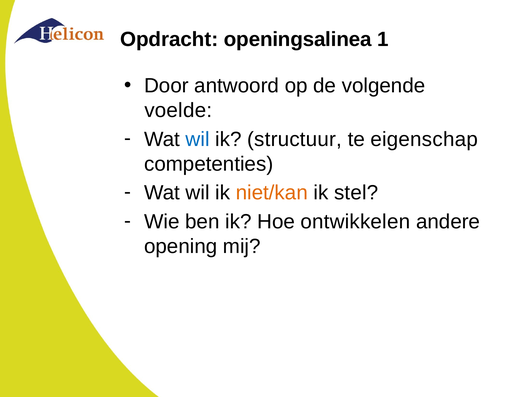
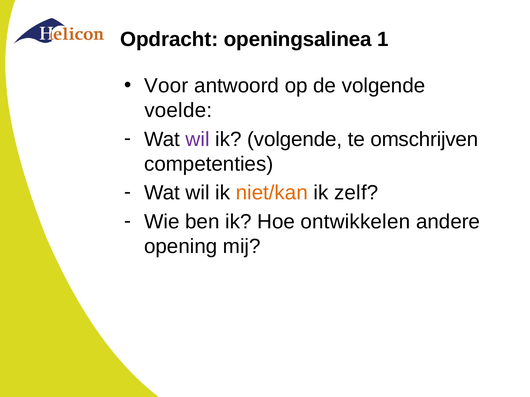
Door: Door -> Voor
wil at (198, 139) colour: blue -> purple
ik structuur: structuur -> volgende
eigenschap: eigenschap -> omschrijven
stel: stel -> zelf
